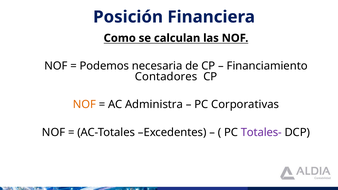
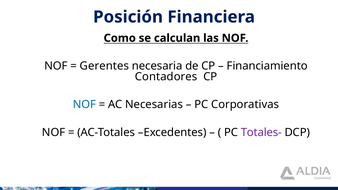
Podemos: Podemos -> Gerentes
NOF at (84, 105) colour: orange -> blue
Administra: Administra -> Necesarias
